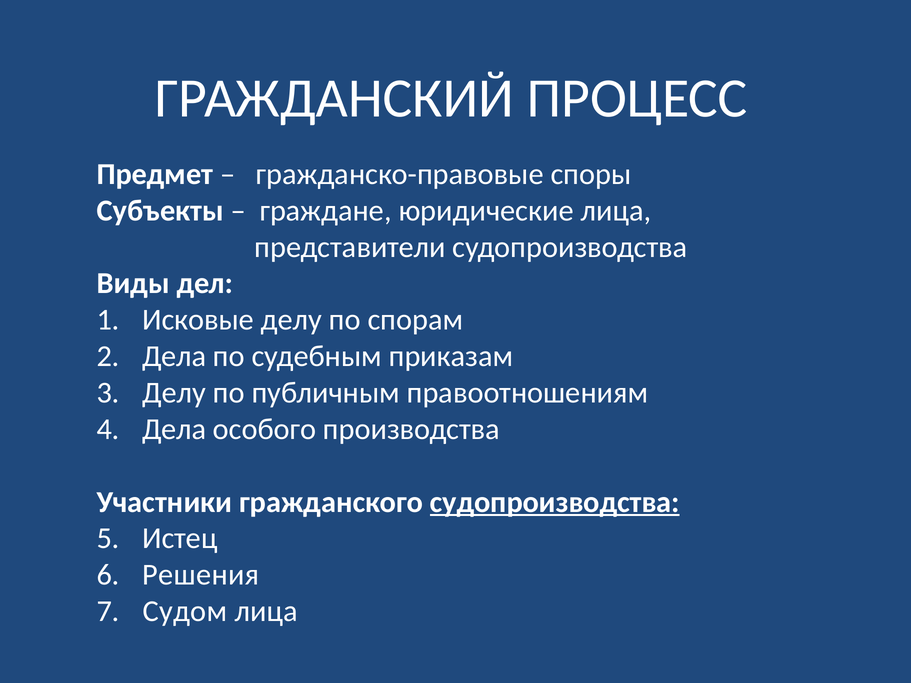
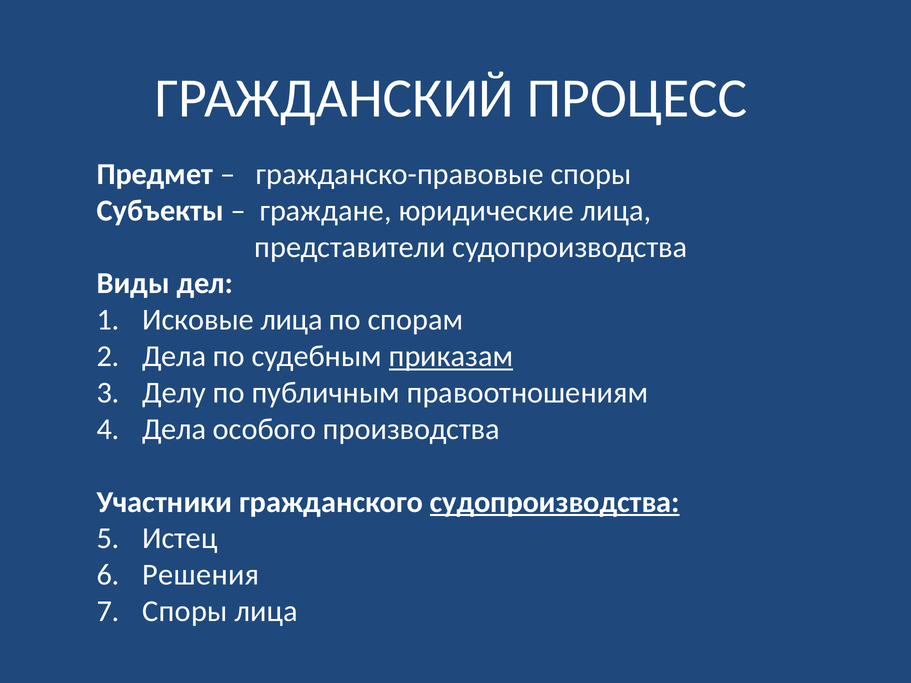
Исковые делу: делу -> лица
приказам underline: none -> present
Судом at (185, 612): Судом -> Споры
